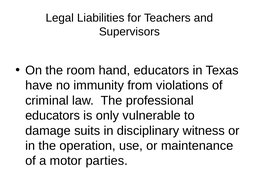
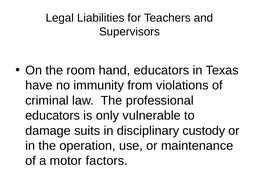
witness: witness -> custody
parties: parties -> factors
